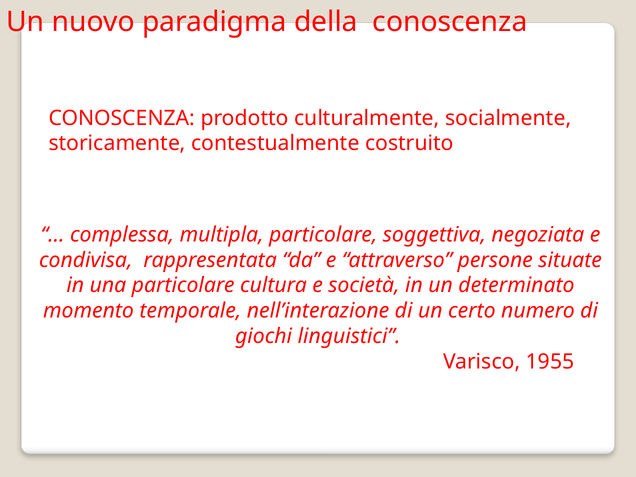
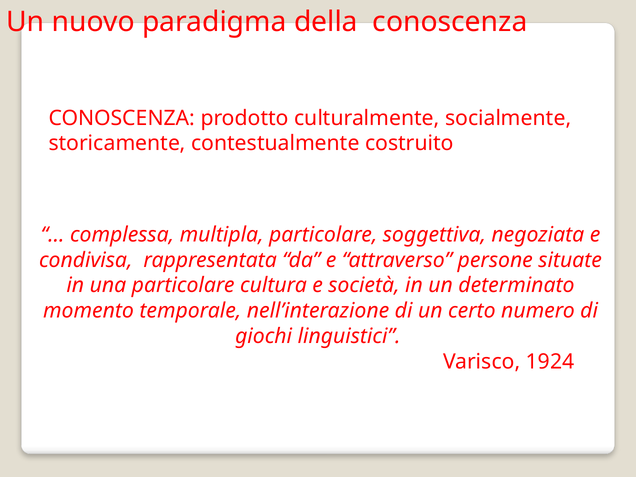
1955: 1955 -> 1924
